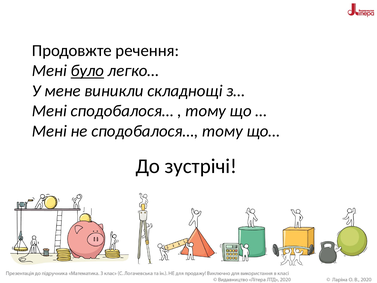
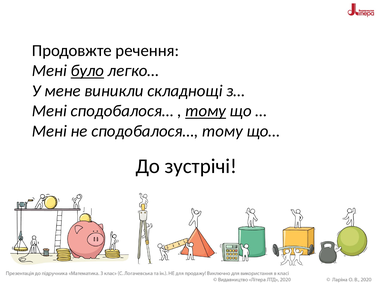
тому at (206, 111) underline: none -> present
